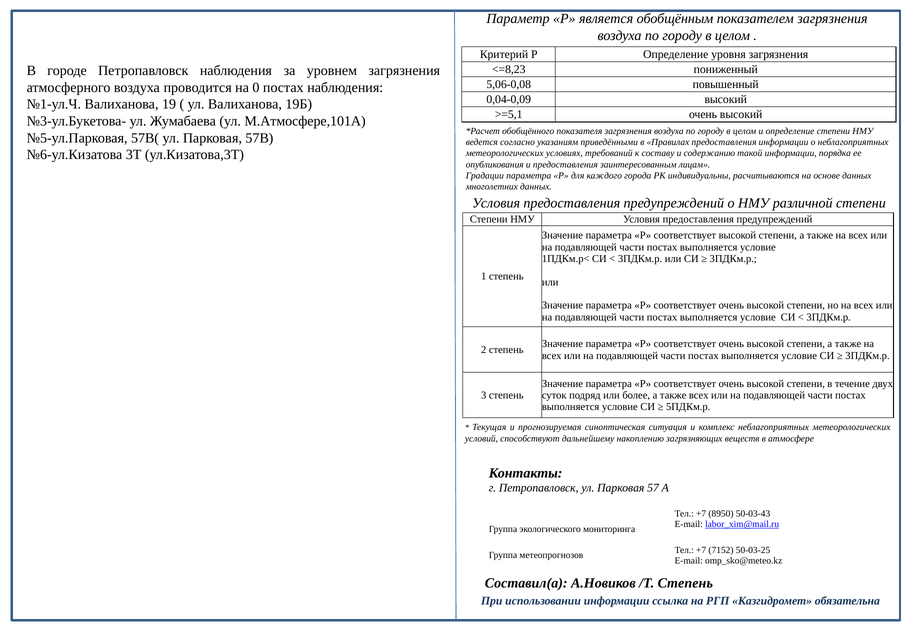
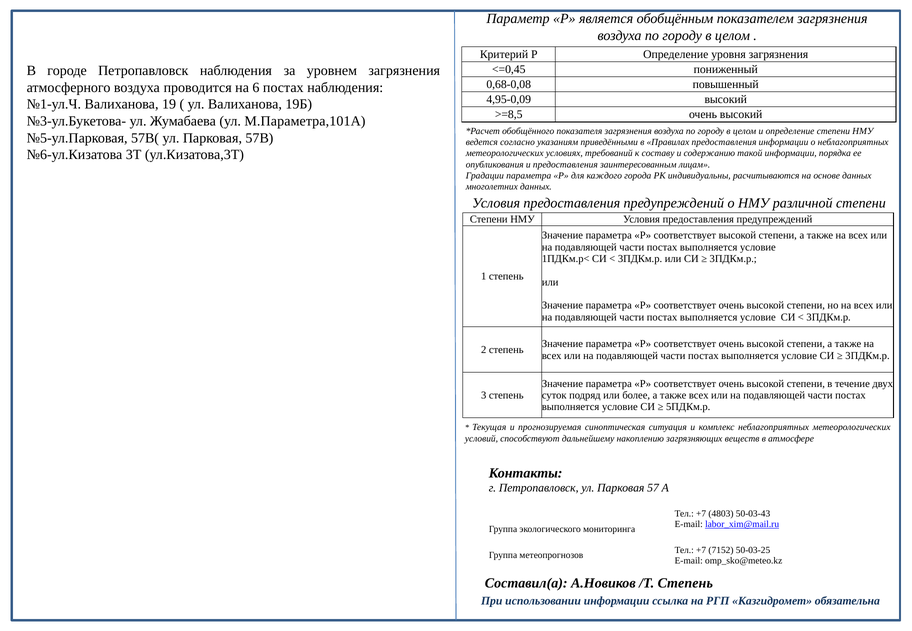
<=8,23: <=8,23 -> <=0,45
5,06-0,08: 5,06-0,08 -> 0,68-0,08
0: 0 -> 6
0,04-0,09: 0,04-0,09 -> 4,95-0,09
>=5,1: >=5,1 -> >=8,5
М.Атмосфере,101А: М.Атмосфере,101А -> М.Параметра,101А
8950: 8950 -> 4803
